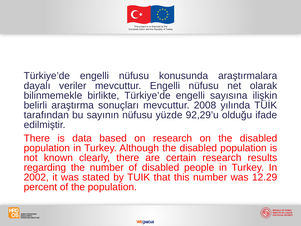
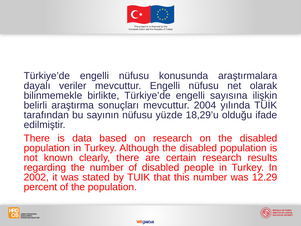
2008: 2008 -> 2004
92,29’u: 92,29’u -> 18,29’u
